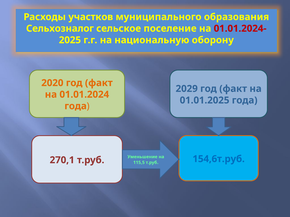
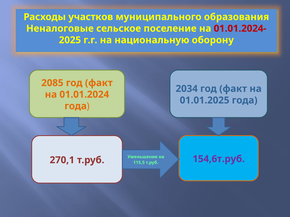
Сельхозналог: Сельхозналог -> Неналоговые
2020: 2020 -> 2085
2029: 2029 -> 2034
154,6т.руб colour: blue -> purple
